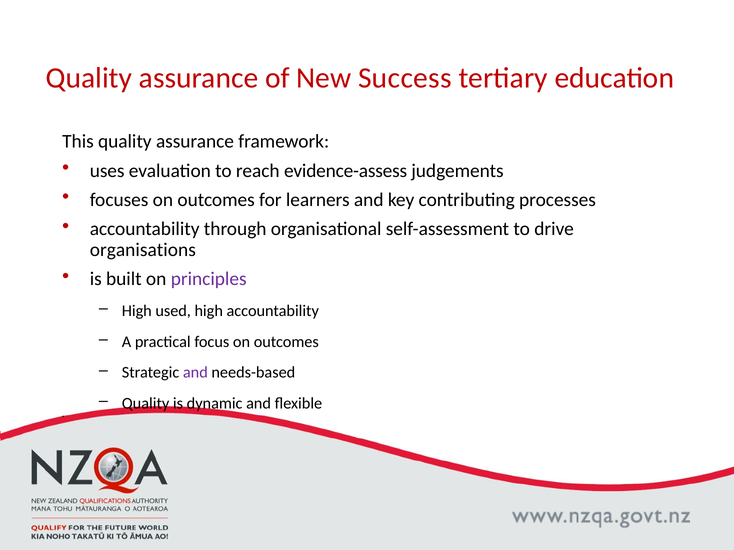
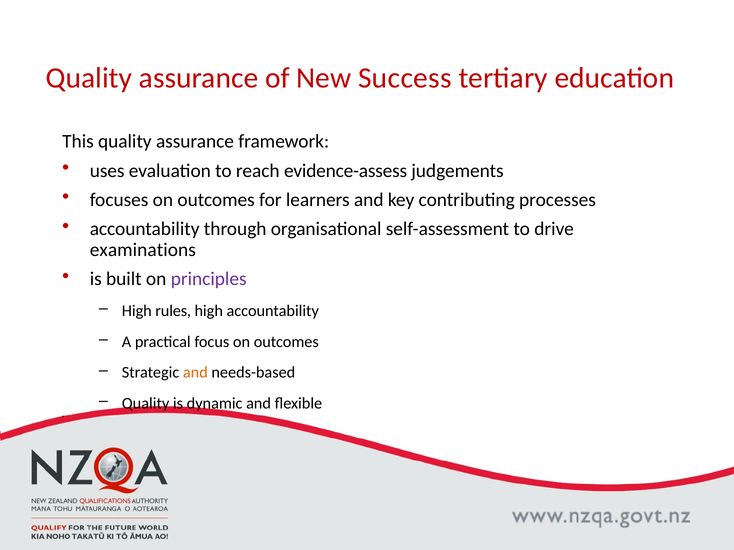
organisations: organisations -> examinations
used: used -> rules
and at (195, 373) colour: purple -> orange
